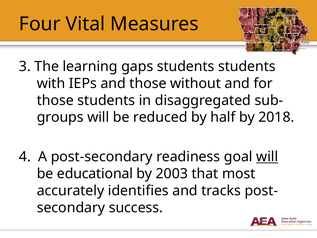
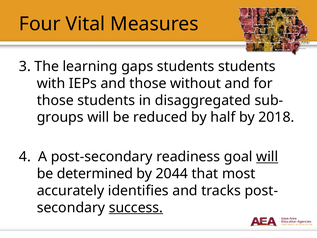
educational: educational -> determined
2003: 2003 -> 2044
success underline: none -> present
